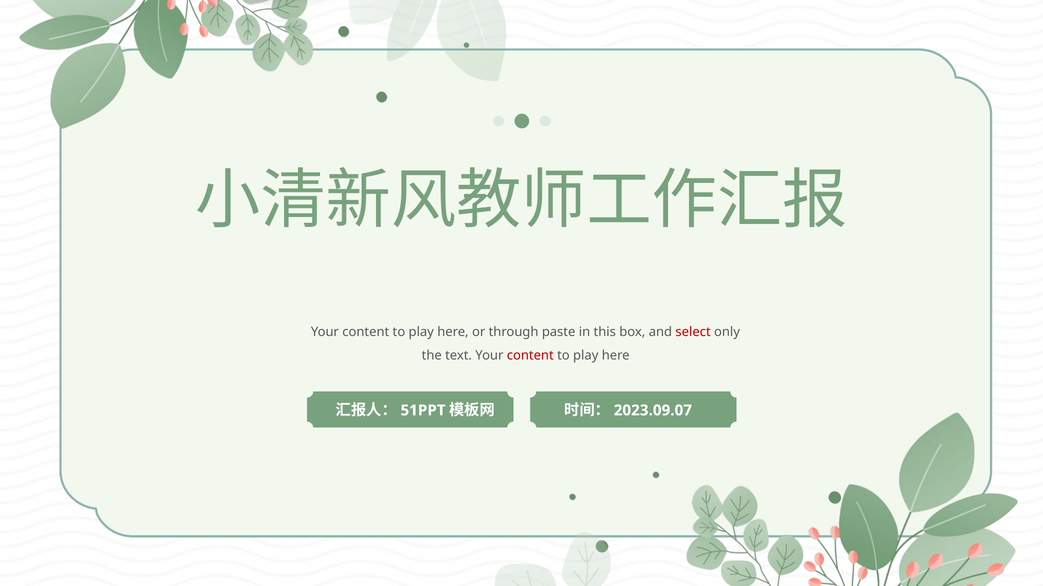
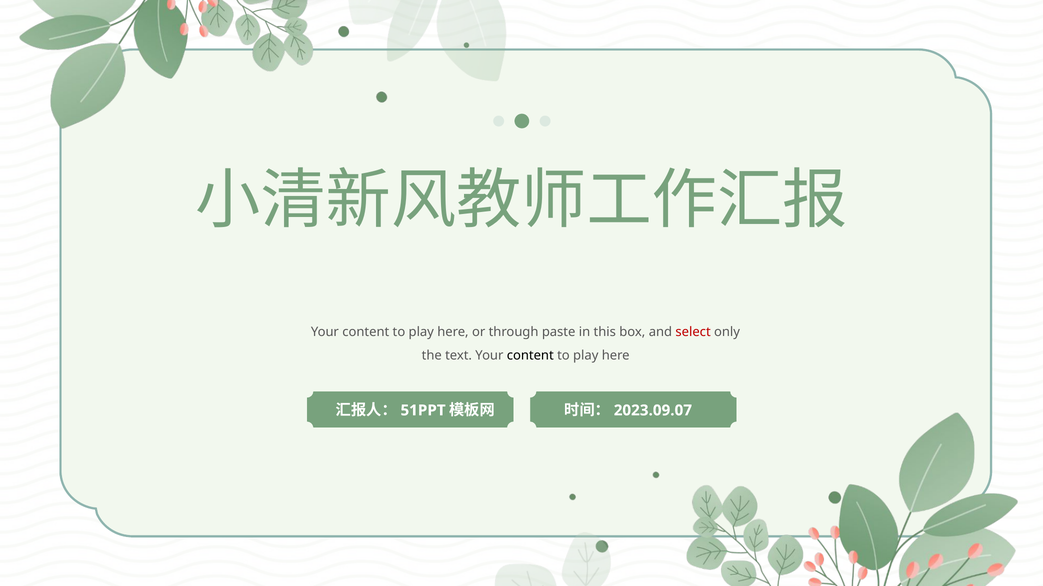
content at (530, 356) colour: red -> black
